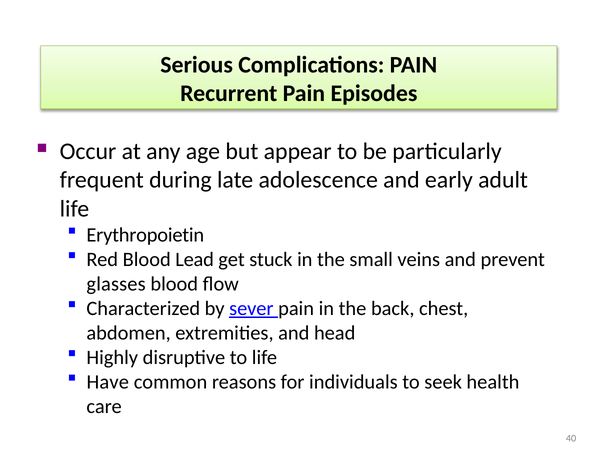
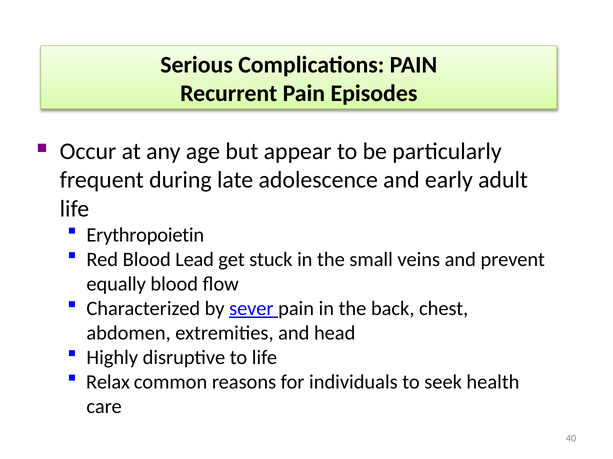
glasses: glasses -> equally
Have: Have -> Relax
